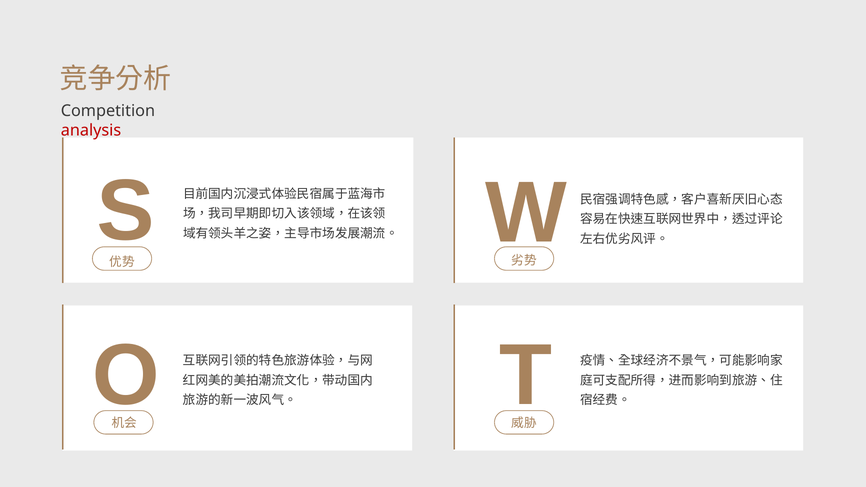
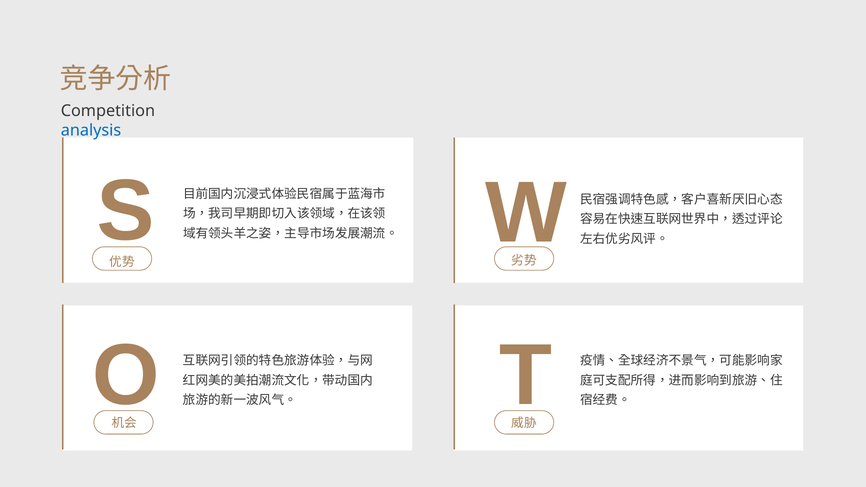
analysis colour: red -> blue
